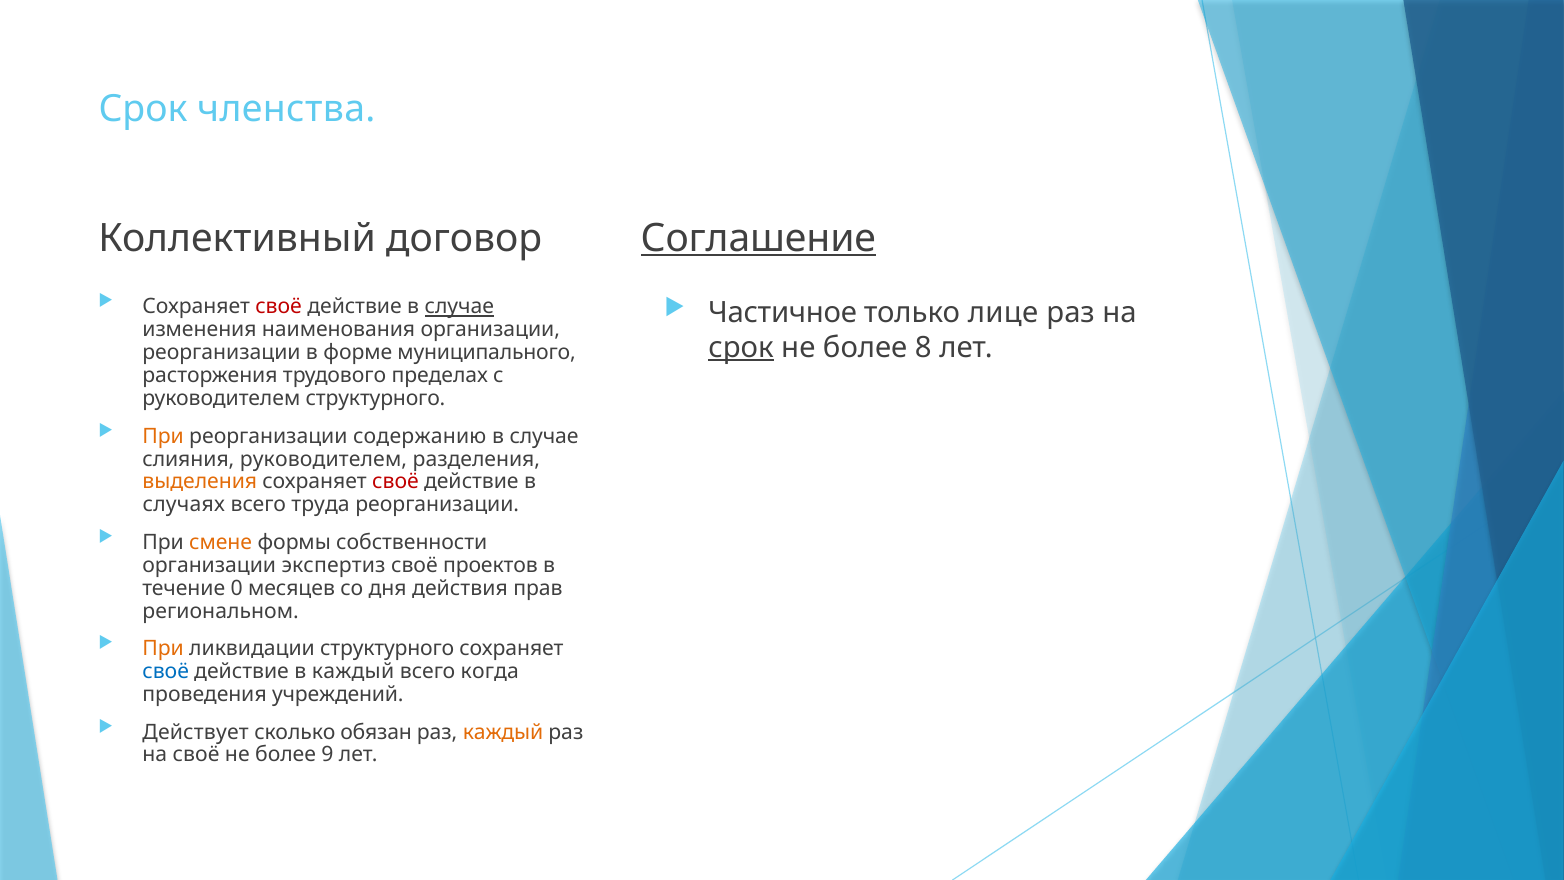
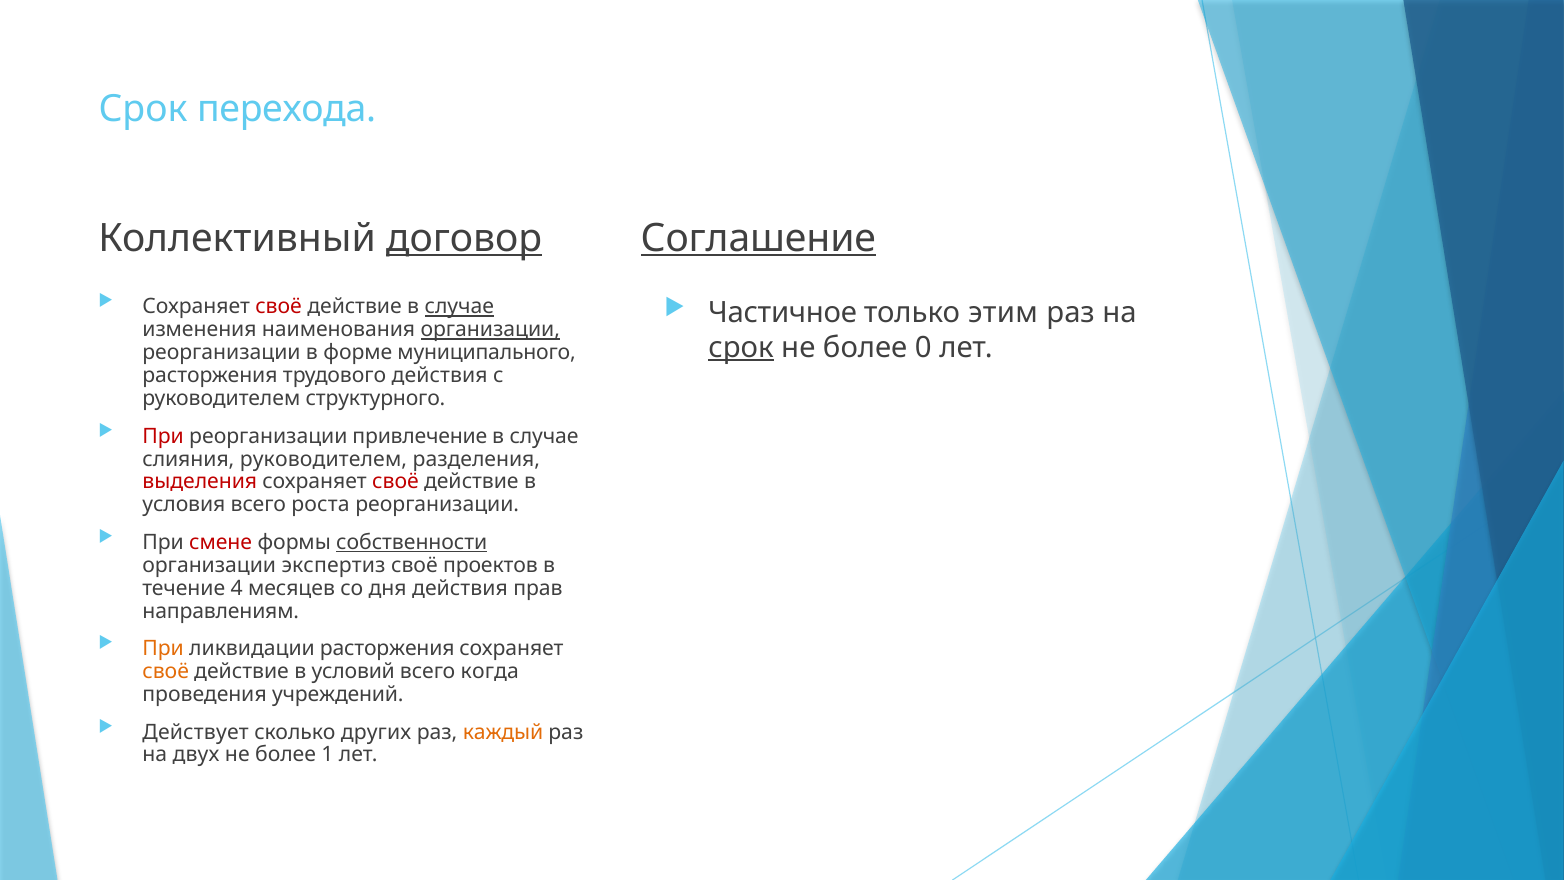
членства: членства -> перехода
договор underline: none -> present
лице: лице -> этим
организации at (490, 330) underline: none -> present
8: 8 -> 0
трудового пределах: пределах -> действия
При at (163, 436) colour: orange -> red
содержанию: содержанию -> привлечение
выделения colour: orange -> red
случаях: случаях -> условия
труда: труда -> роста
смене colour: orange -> red
собственности underline: none -> present
0: 0 -> 4
региональном: региональном -> направлениям
ликвидации структурного: структурного -> расторжения
своё at (166, 671) colour: blue -> orange
в каждый: каждый -> условий
обязан: обязан -> других
на своё: своё -> двух
9: 9 -> 1
